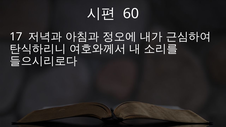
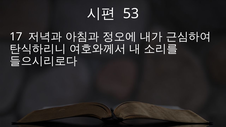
60: 60 -> 53
